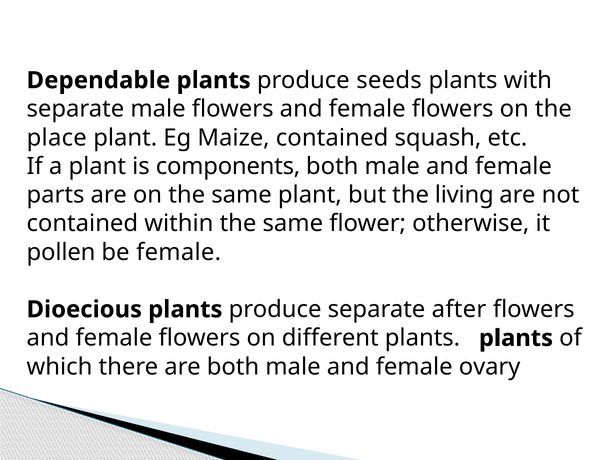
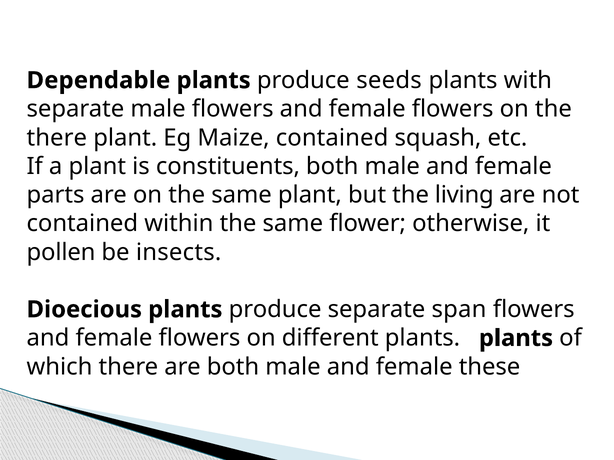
place at (57, 138): place -> there
components: components -> constituents
be female: female -> insects
after: after -> span
ovary: ovary -> these
